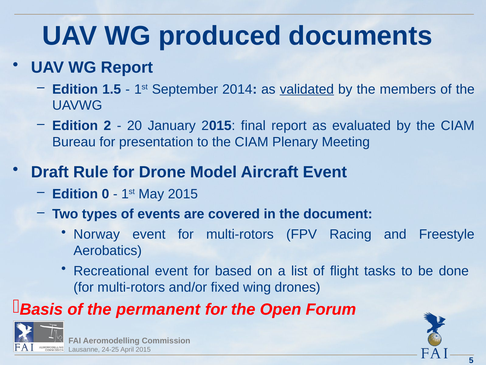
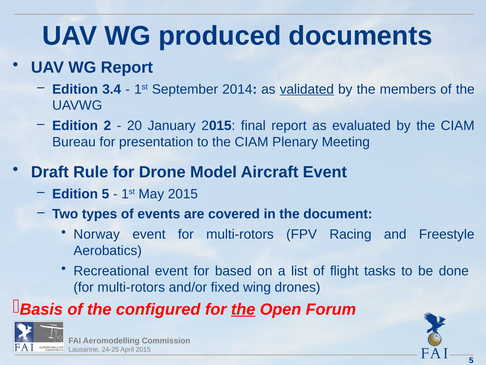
1.5: 1.5 -> 3.4
Edition 0: 0 -> 5
permanent: permanent -> configured
the at (243, 309) underline: none -> present
